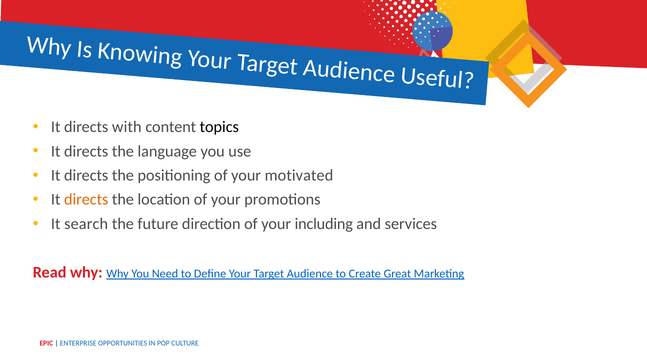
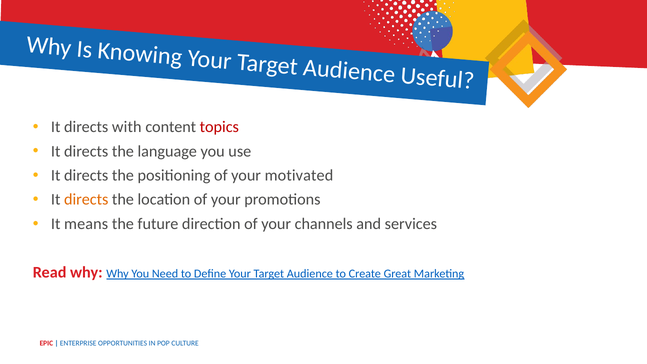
topics colour: black -> red
search: search -> means
including: including -> channels
